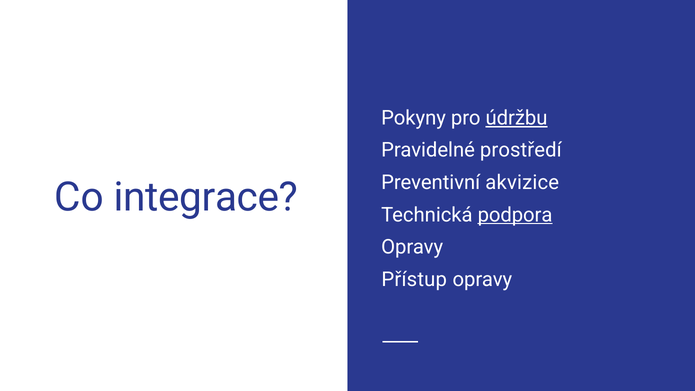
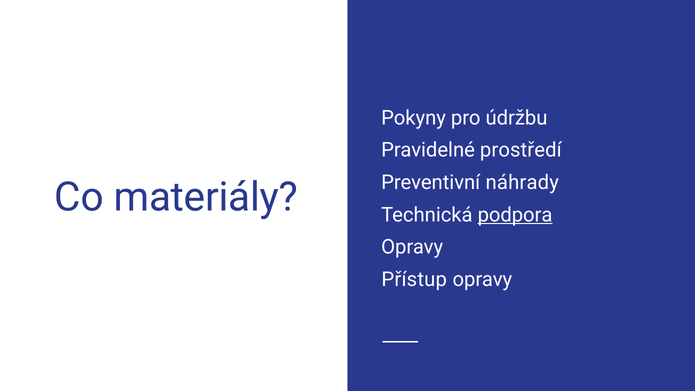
údržbu underline: present -> none
akvizice: akvizice -> náhrady
integrace: integrace -> materiály
